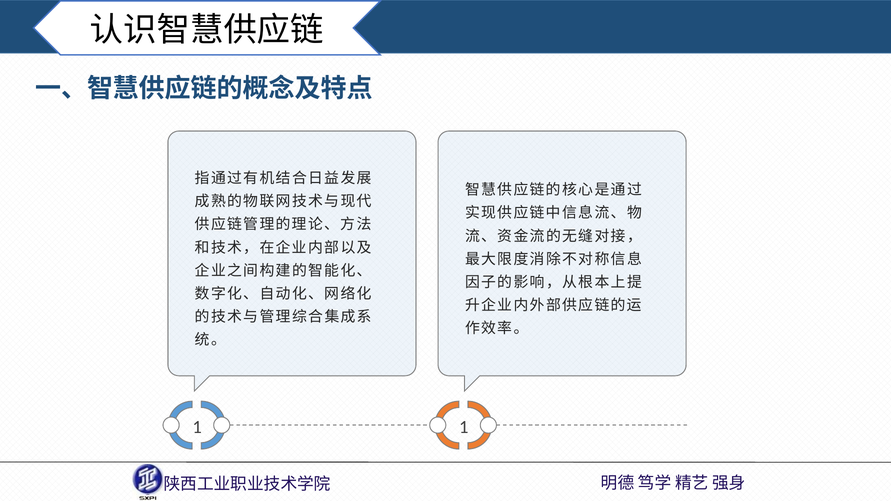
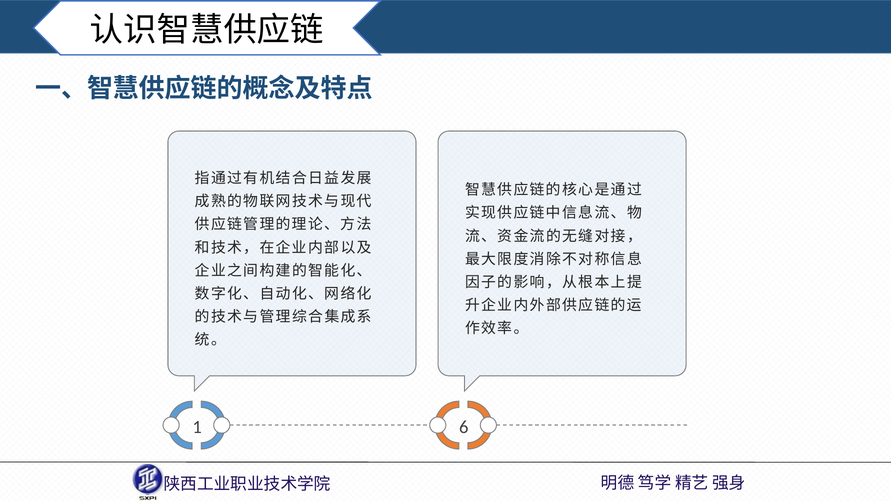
1 1: 1 -> 6
